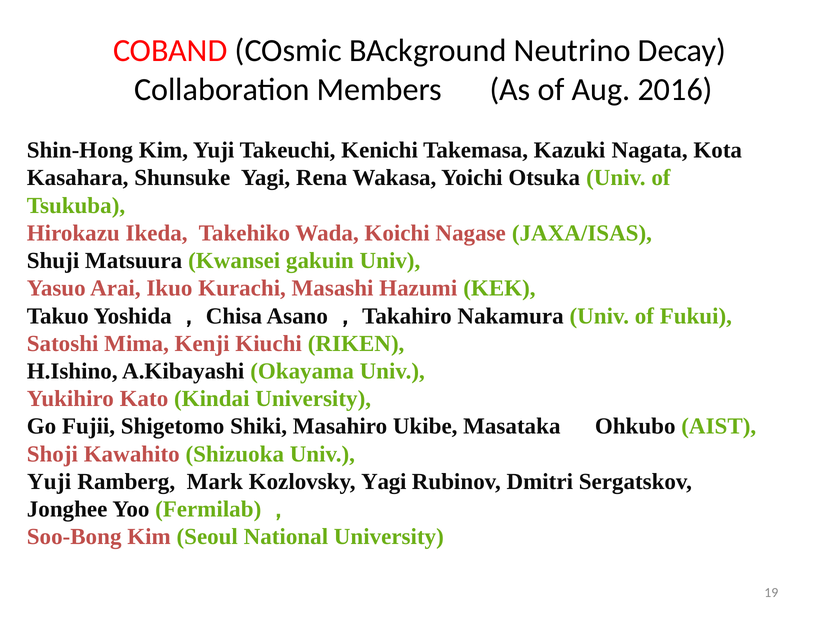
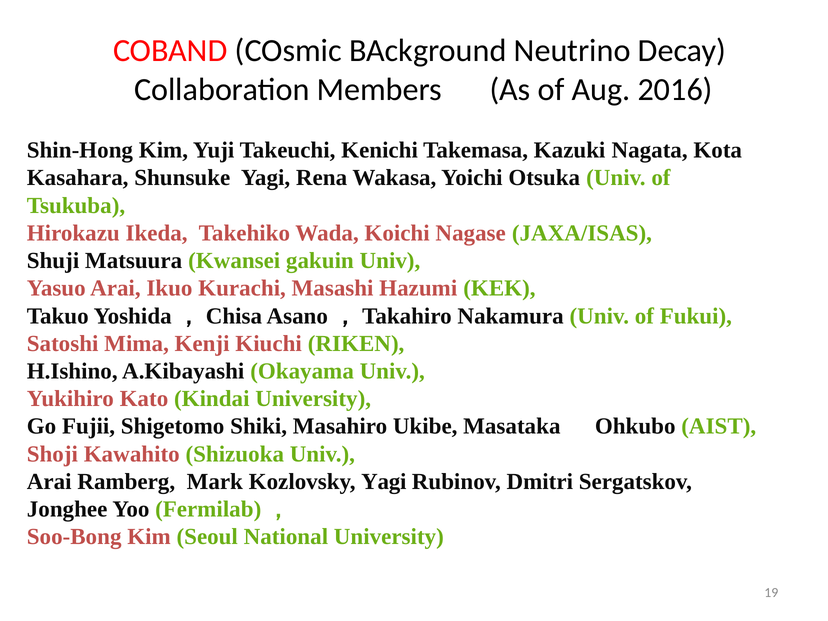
Yuji at (49, 482): Yuji -> Arai
